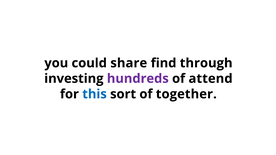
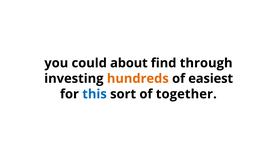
share: share -> about
hundreds colour: purple -> orange
attend: attend -> easiest
